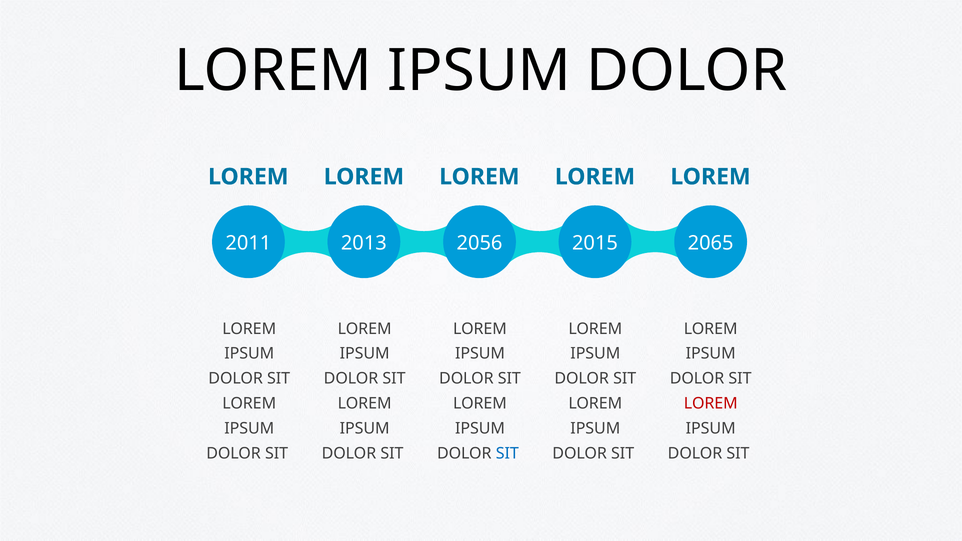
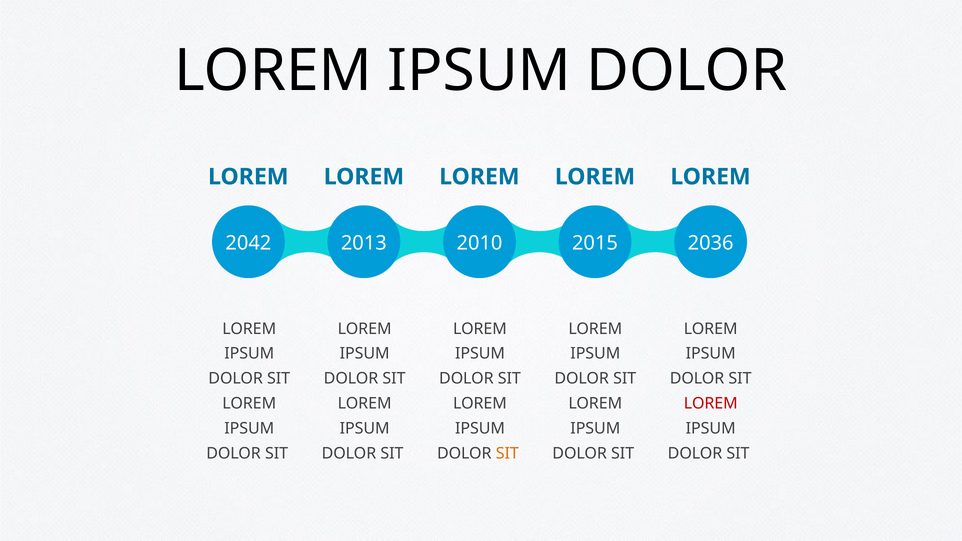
2011: 2011 -> 2042
2056: 2056 -> 2010
2065: 2065 -> 2036
SIT at (507, 454) colour: blue -> orange
